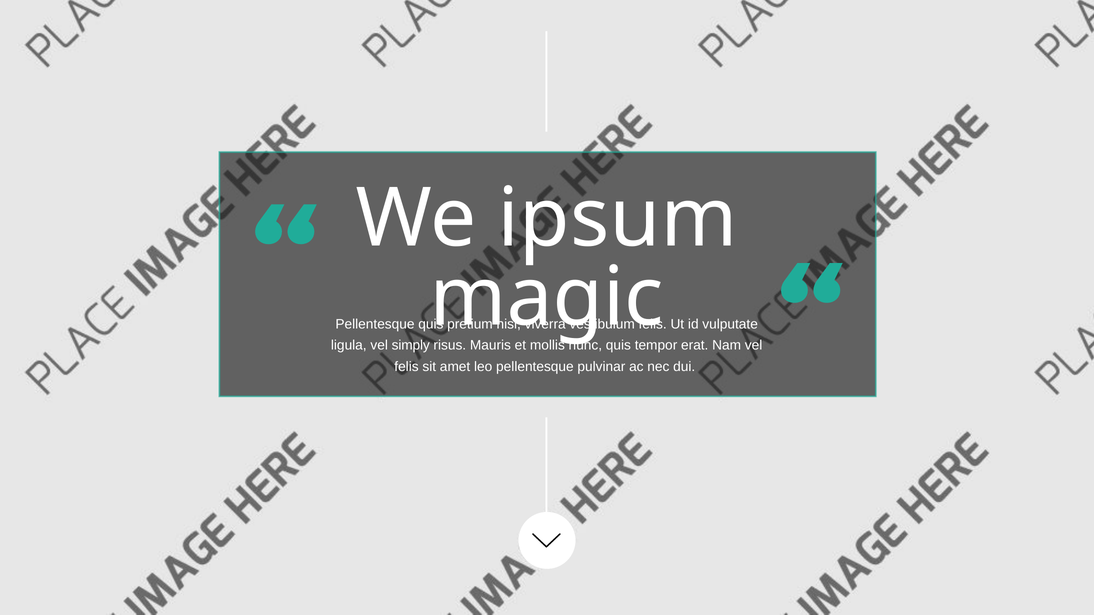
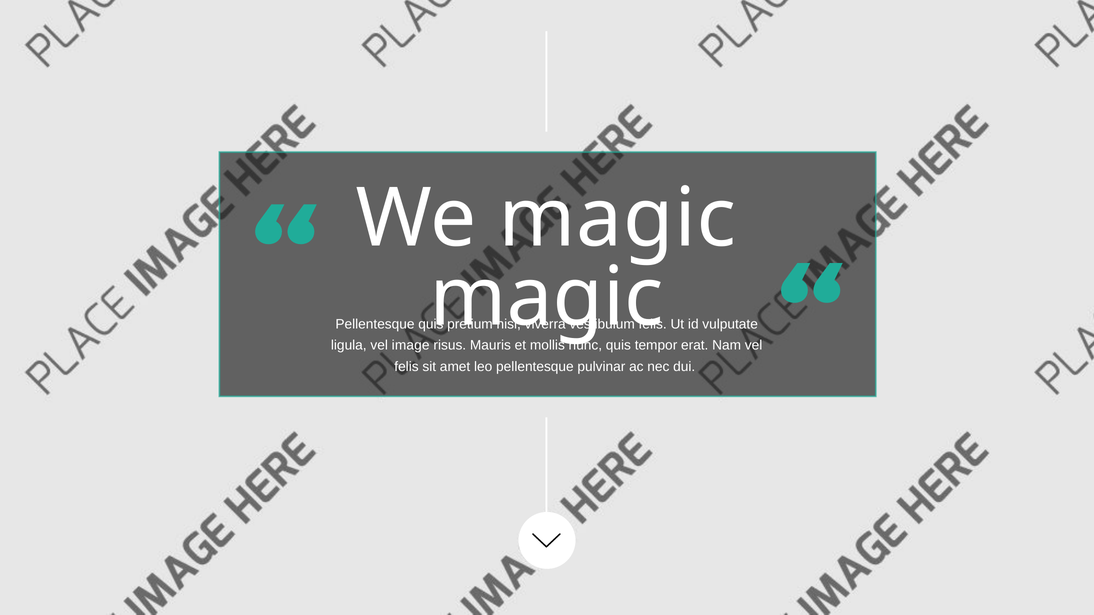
We ipsum: ipsum -> magic
simply: simply -> image
